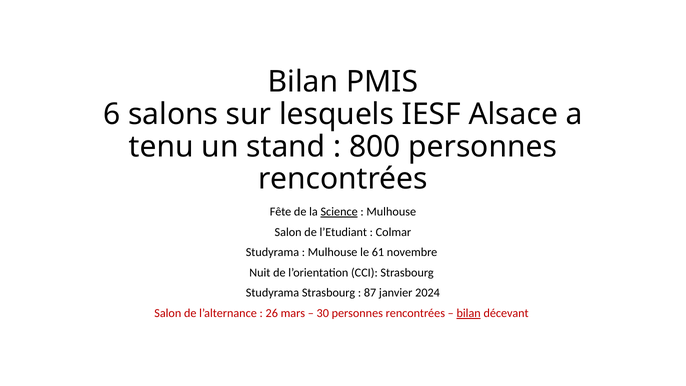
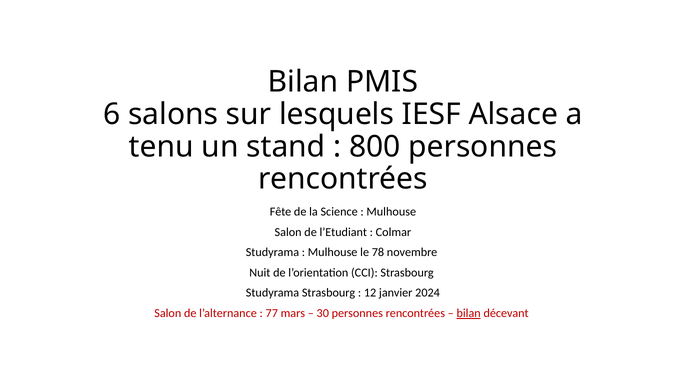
Science underline: present -> none
61: 61 -> 78
87: 87 -> 12
26: 26 -> 77
